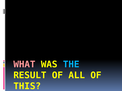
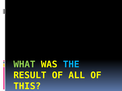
WHAT colour: pink -> light green
